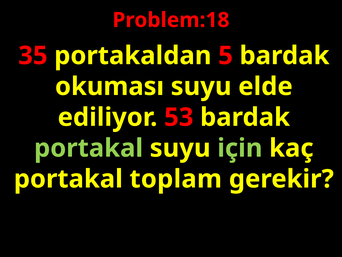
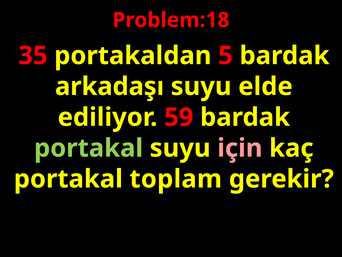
okuması: okuması -> arkadaşı
53: 53 -> 59
için colour: light green -> pink
